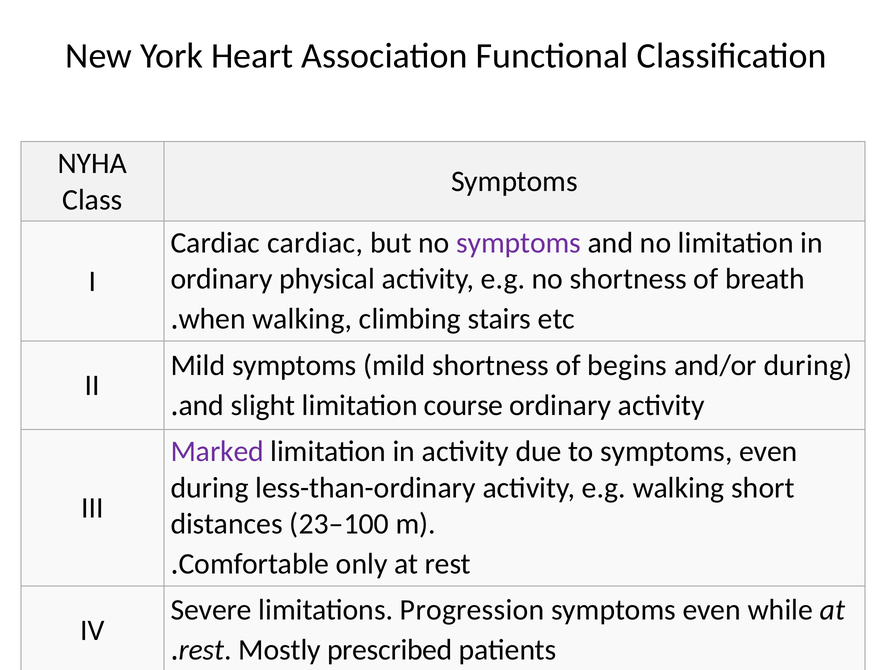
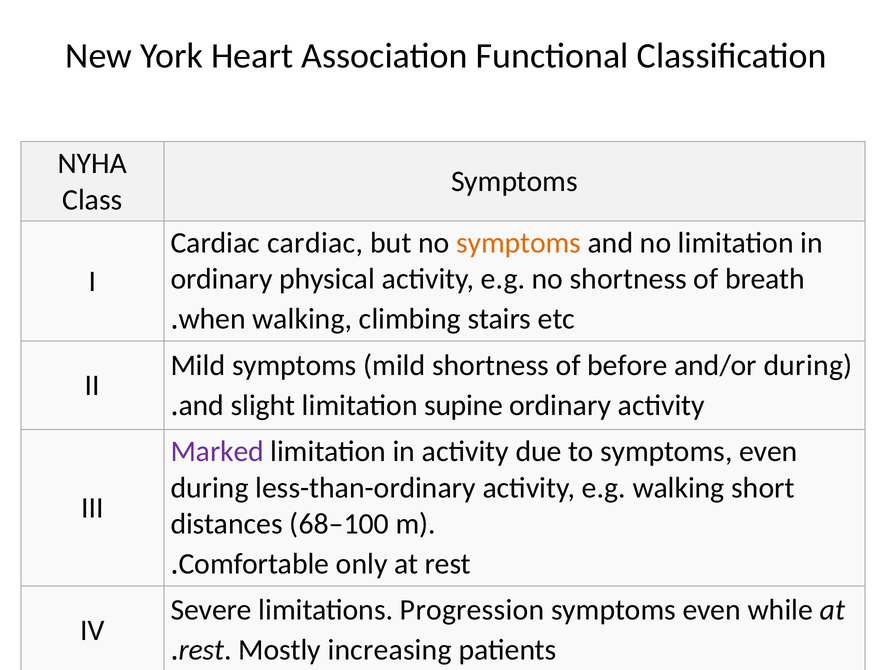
symptoms at (519, 243) colour: purple -> orange
begins: begins -> before
course: course -> supine
23–100: 23–100 -> 68–100
prescribed: prescribed -> increasing
